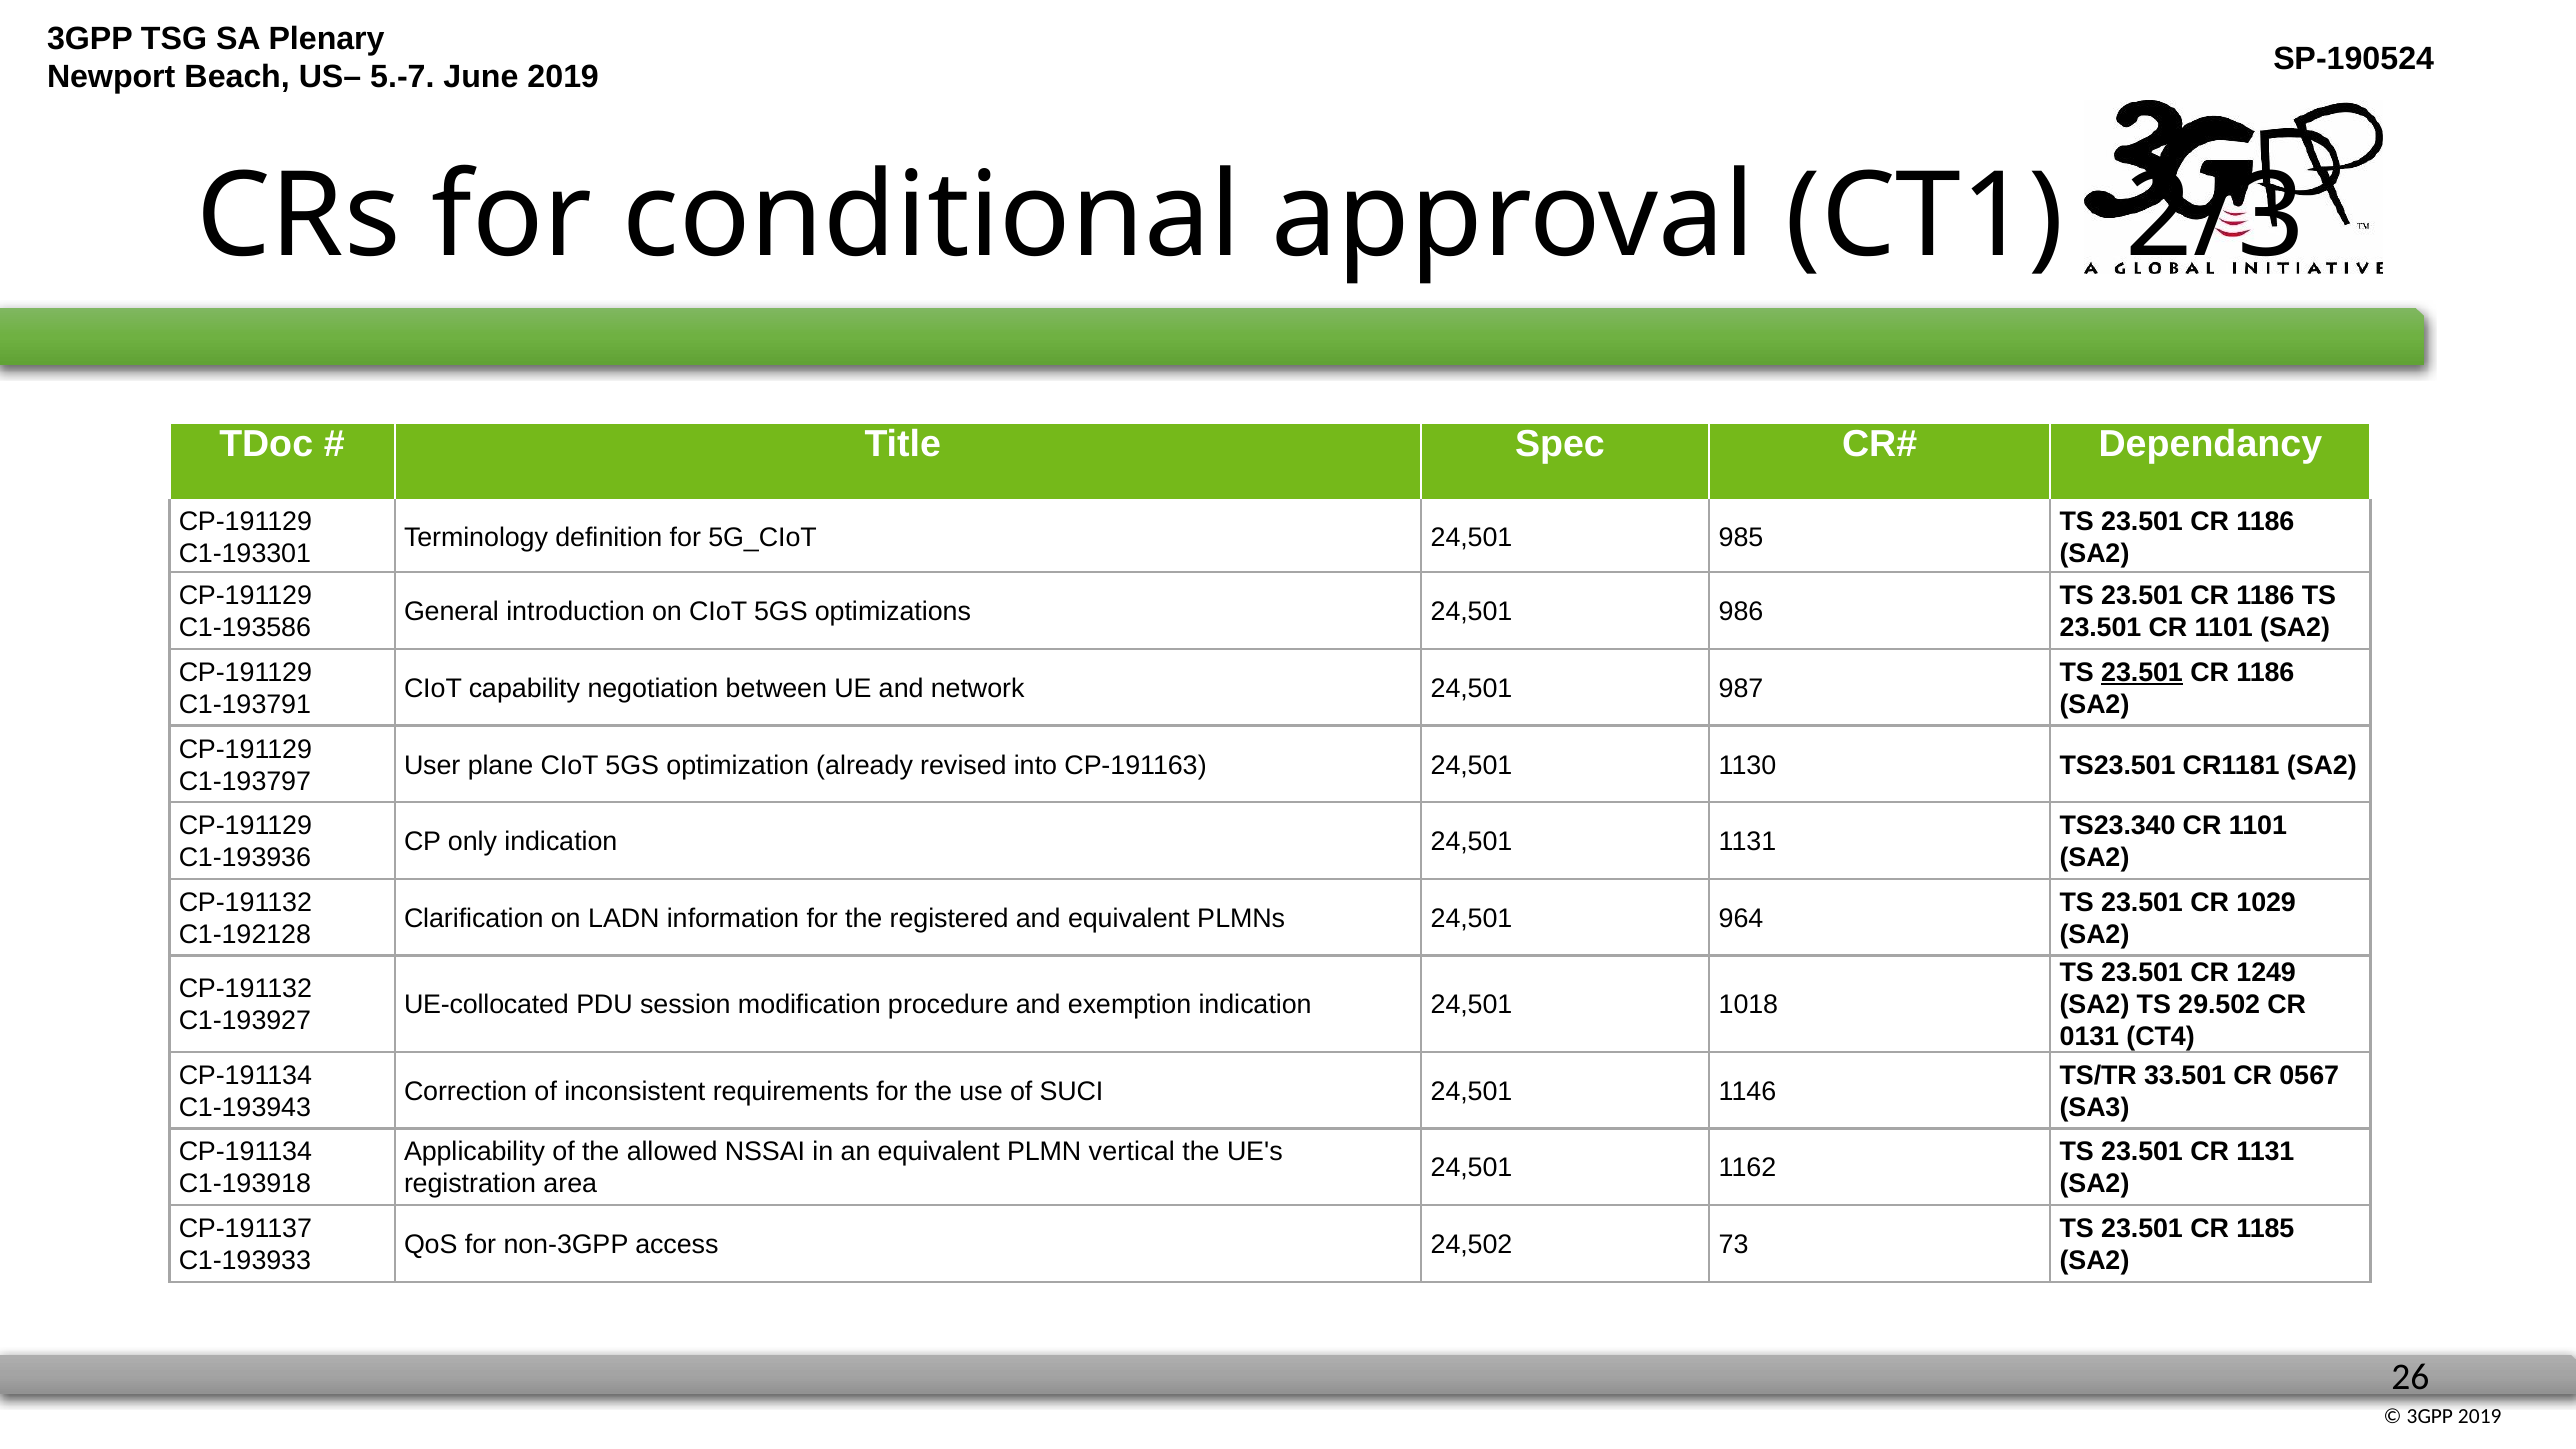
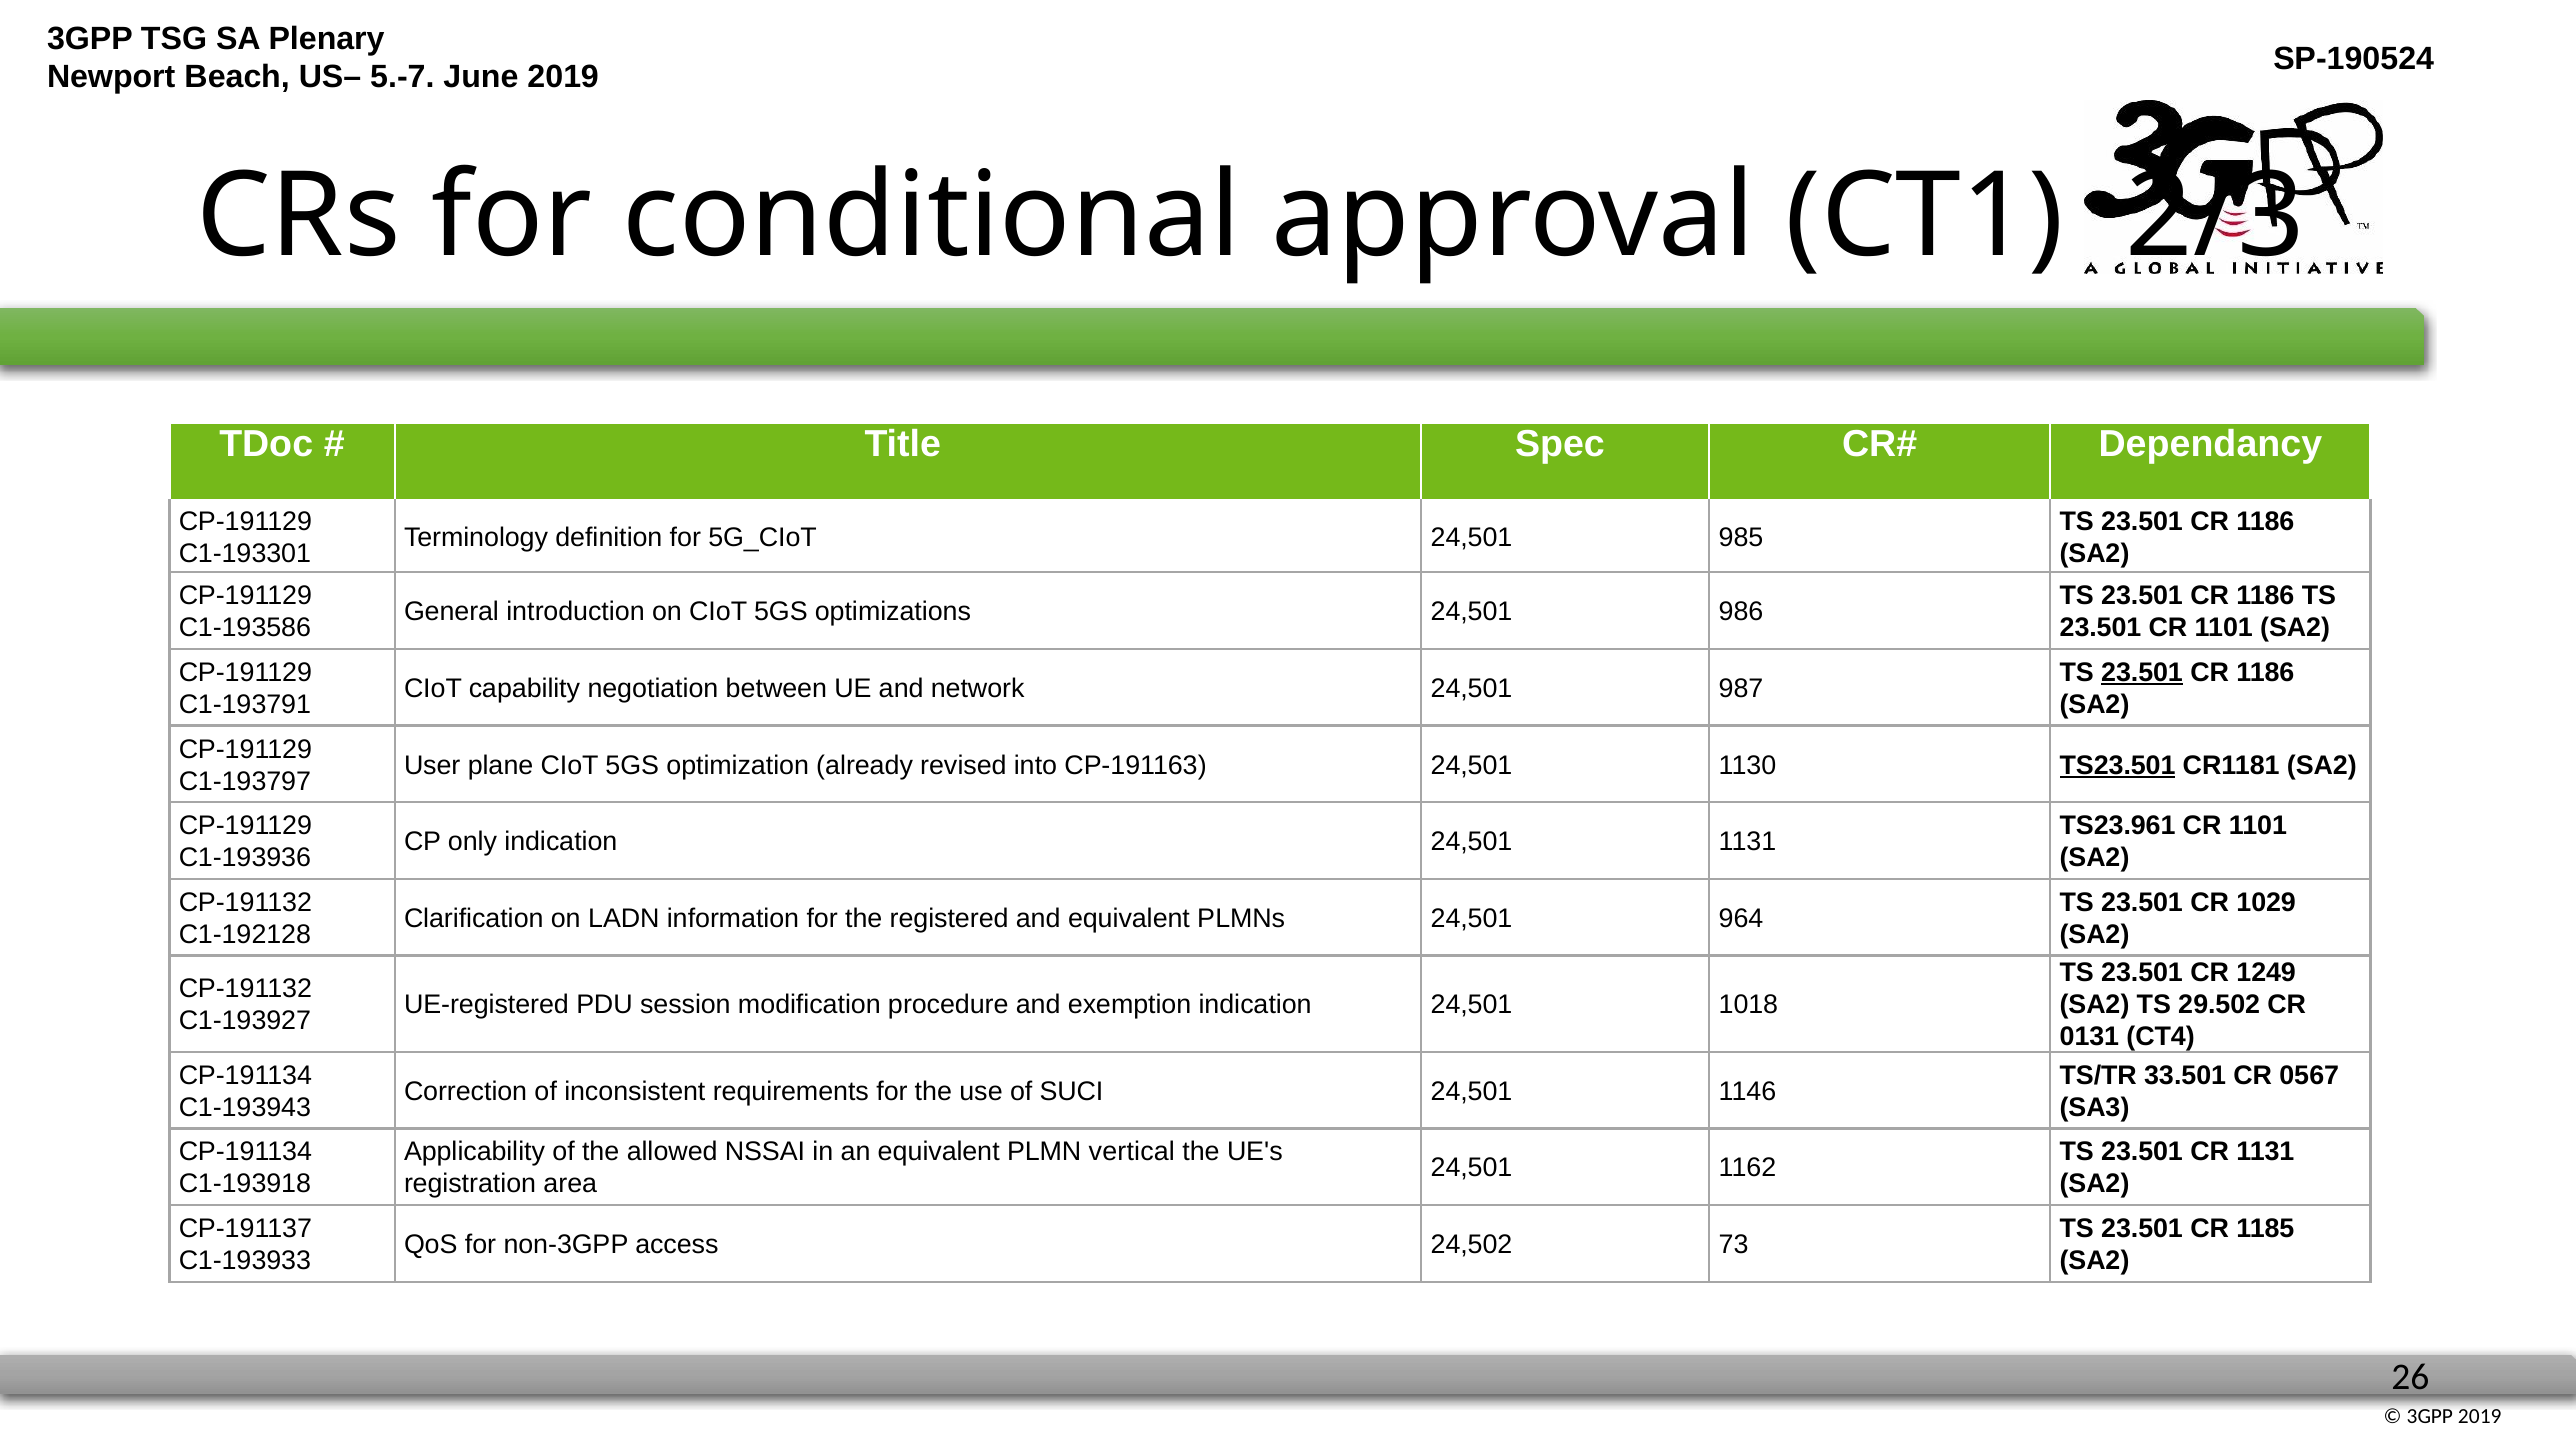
TS23.501 underline: none -> present
TS23.340: TS23.340 -> TS23.961
UE-collocated: UE-collocated -> UE-registered
